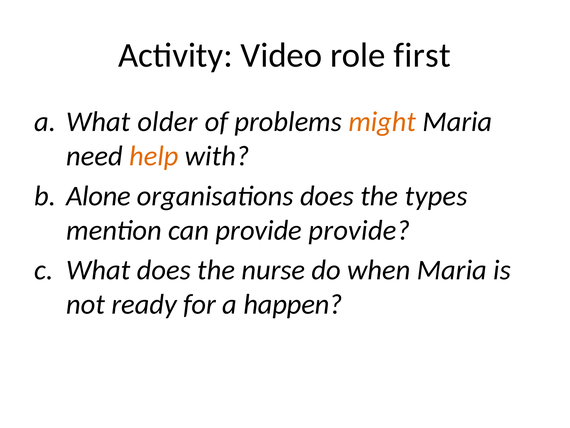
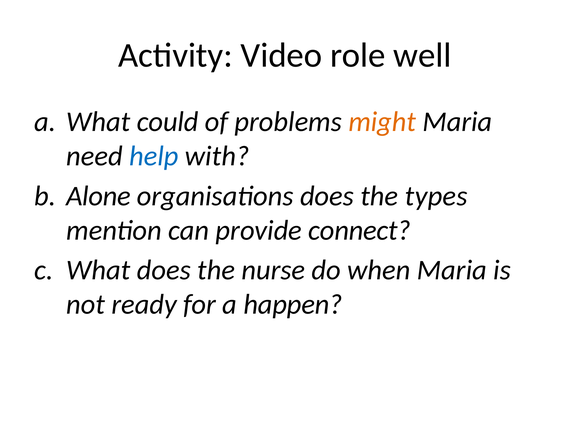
first: first -> well
older: older -> could
help colour: orange -> blue
provide provide: provide -> connect
